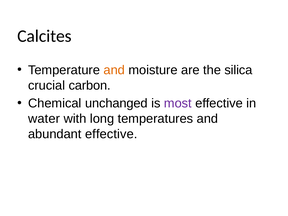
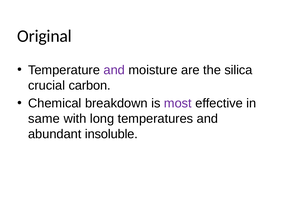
Calcites: Calcites -> Original
and at (114, 70) colour: orange -> purple
unchanged: unchanged -> breakdown
water: water -> same
abundant effective: effective -> insoluble
